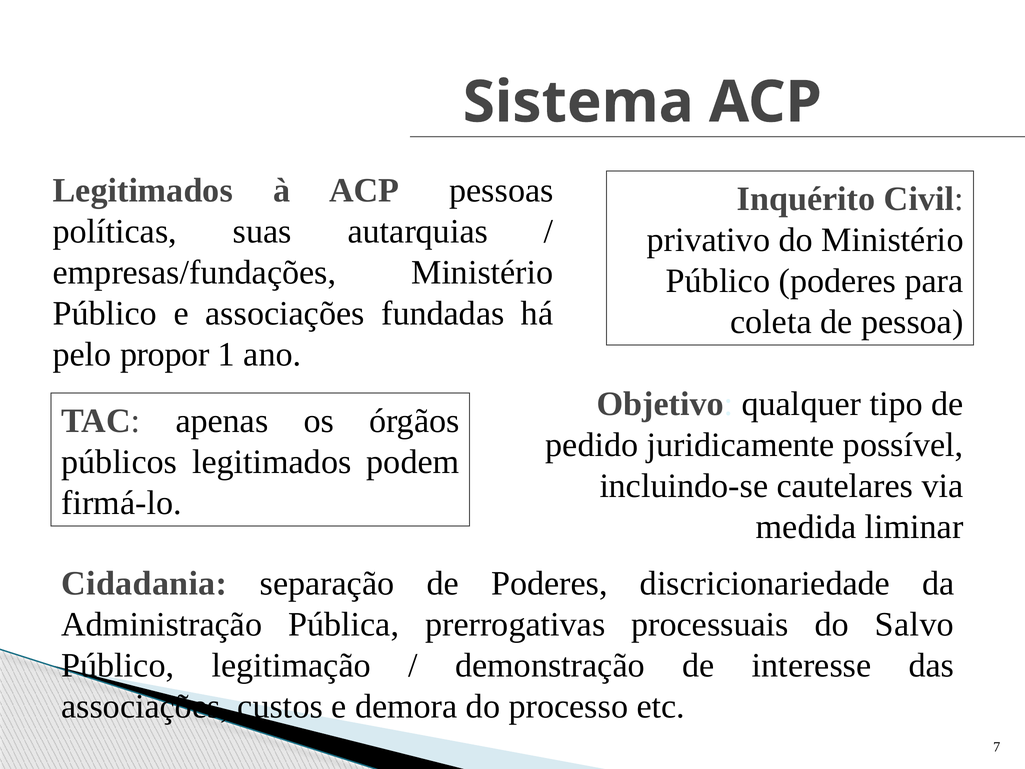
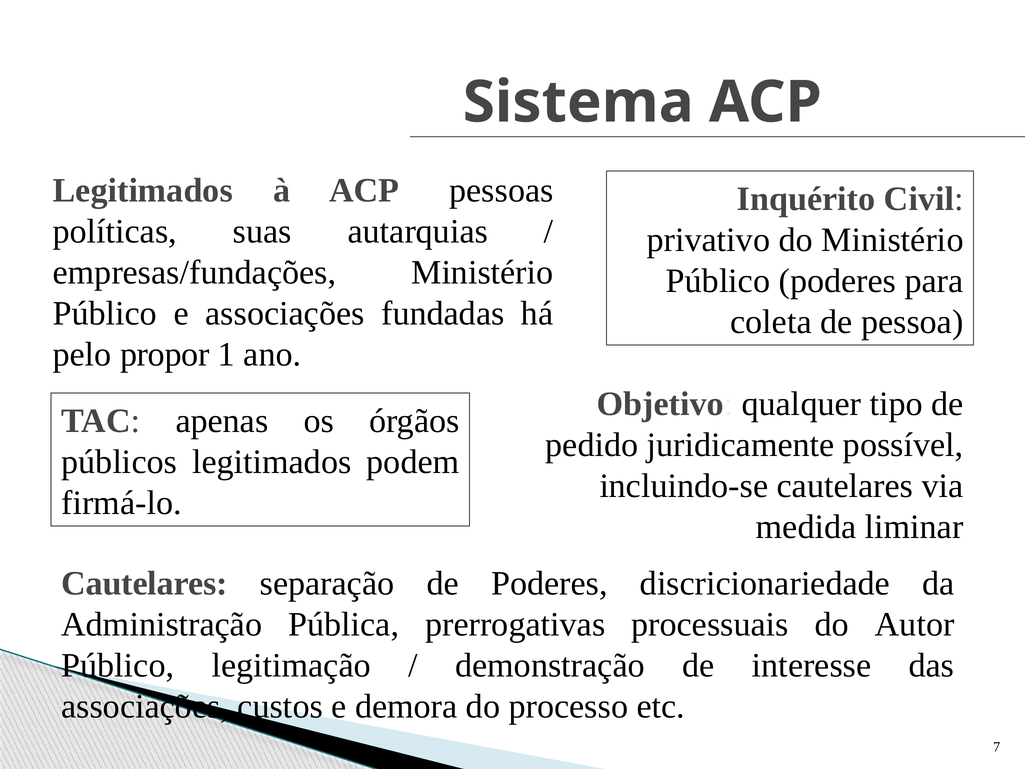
Cidadania at (144, 583): Cidadania -> Cautelares
Salvo: Salvo -> Autor
